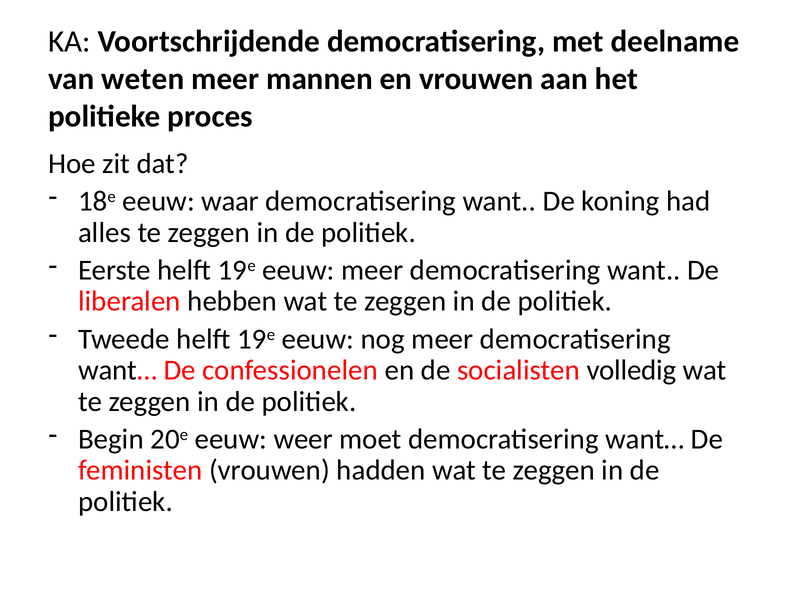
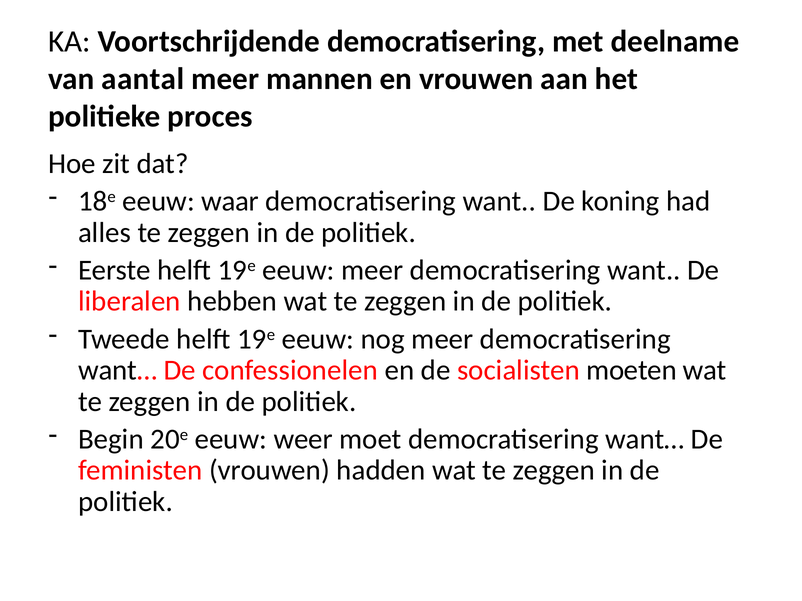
weten: weten -> aantal
volledig: volledig -> moeten
